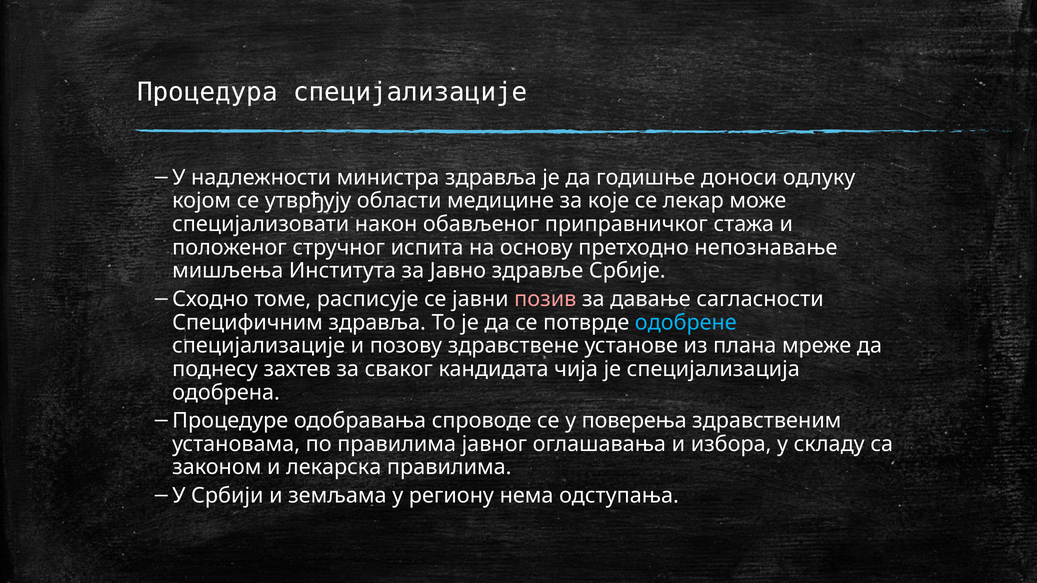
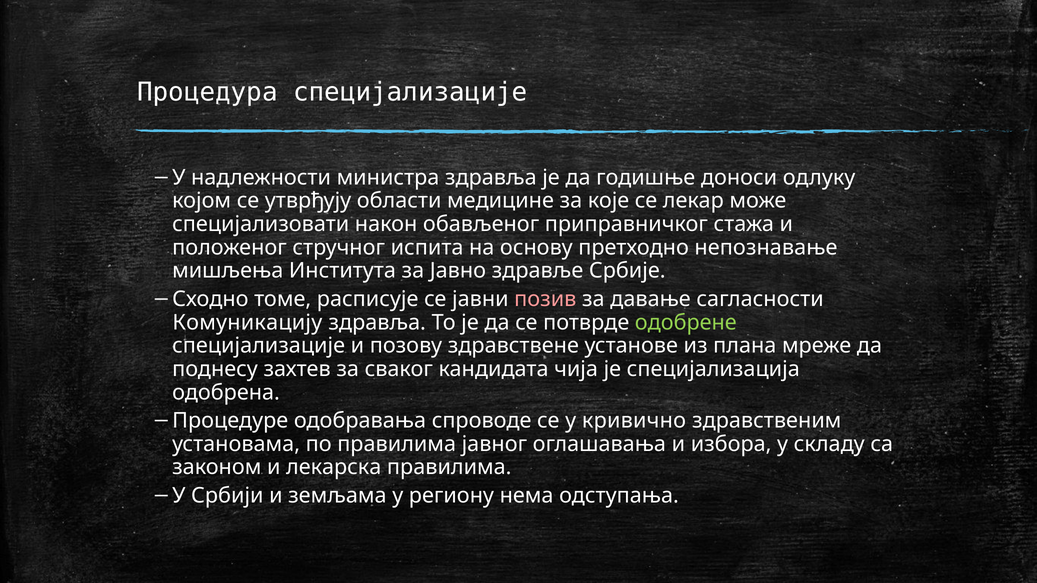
Специфичним: Специфичним -> Комуникацију
одобрене colour: light blue -> light green
поверења: поверења -> кривично
